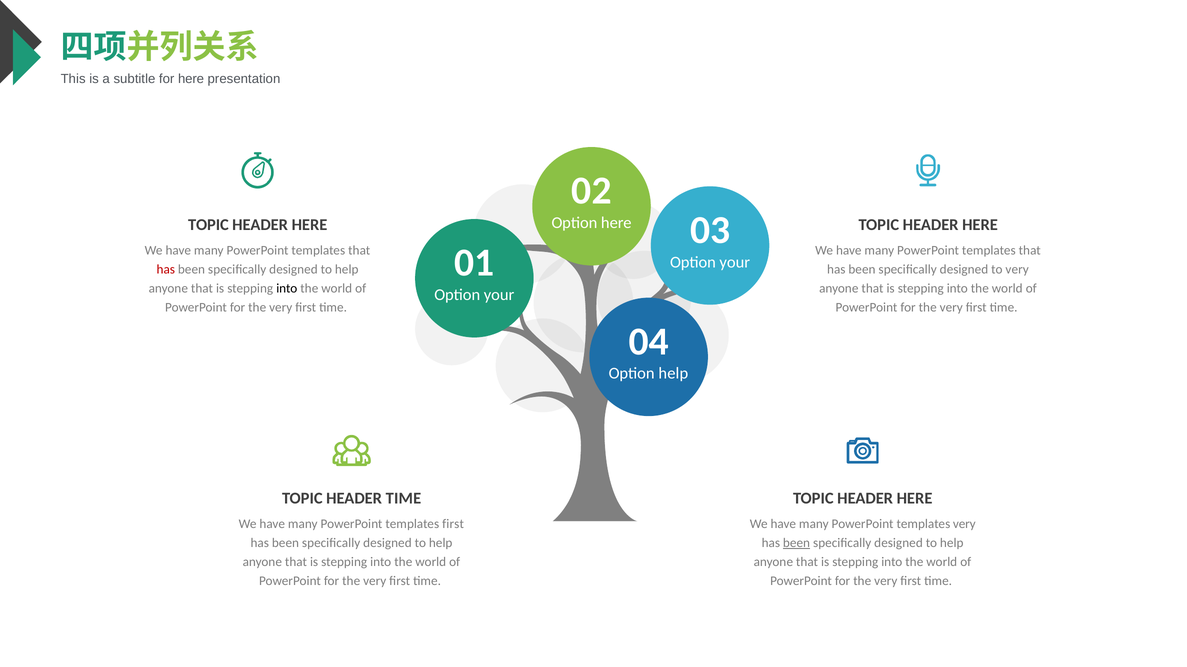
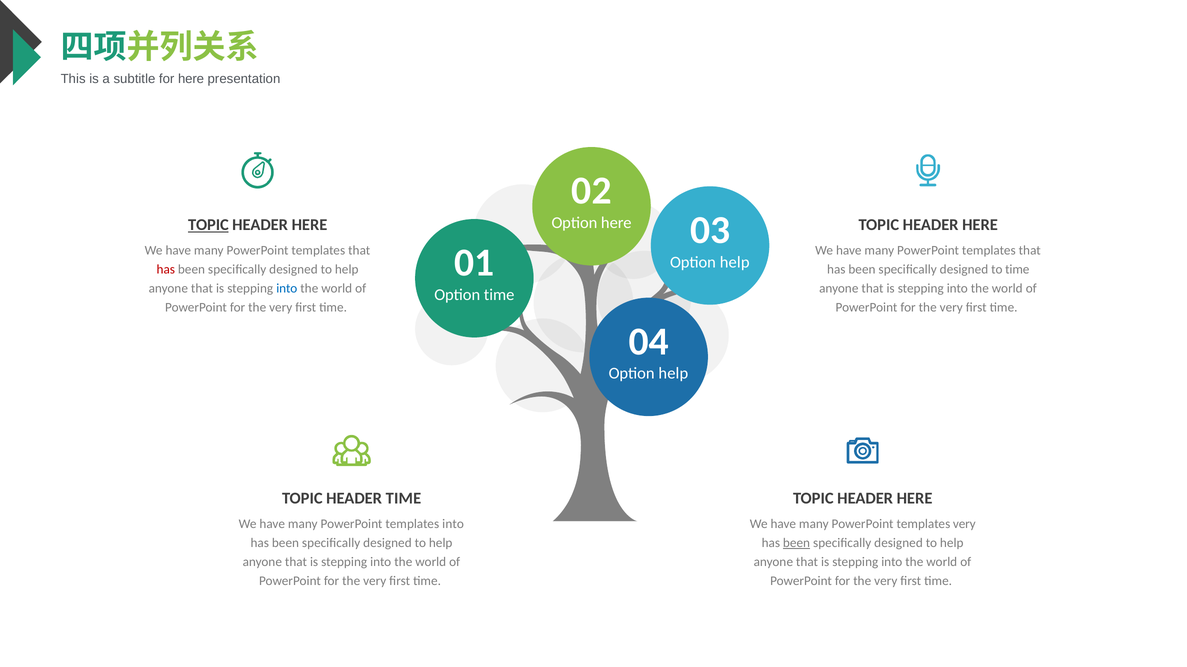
TOPIC at (208, 225) underline: none -> present
your at (735, 262): your -> help
to very: very -> time
into at (287, 288) colour: black -> blue
your at (499, 295): your -> time
templates first: first -> into
